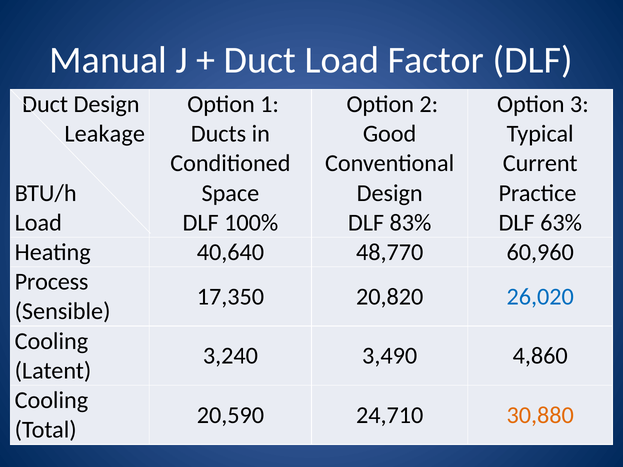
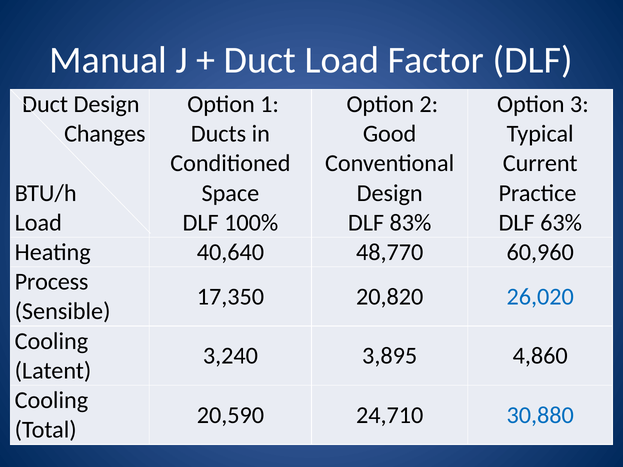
Leakage: Leakage -> Changes
3,490: 3,490 -> 3,895
30,880 colour: orange -> blue
